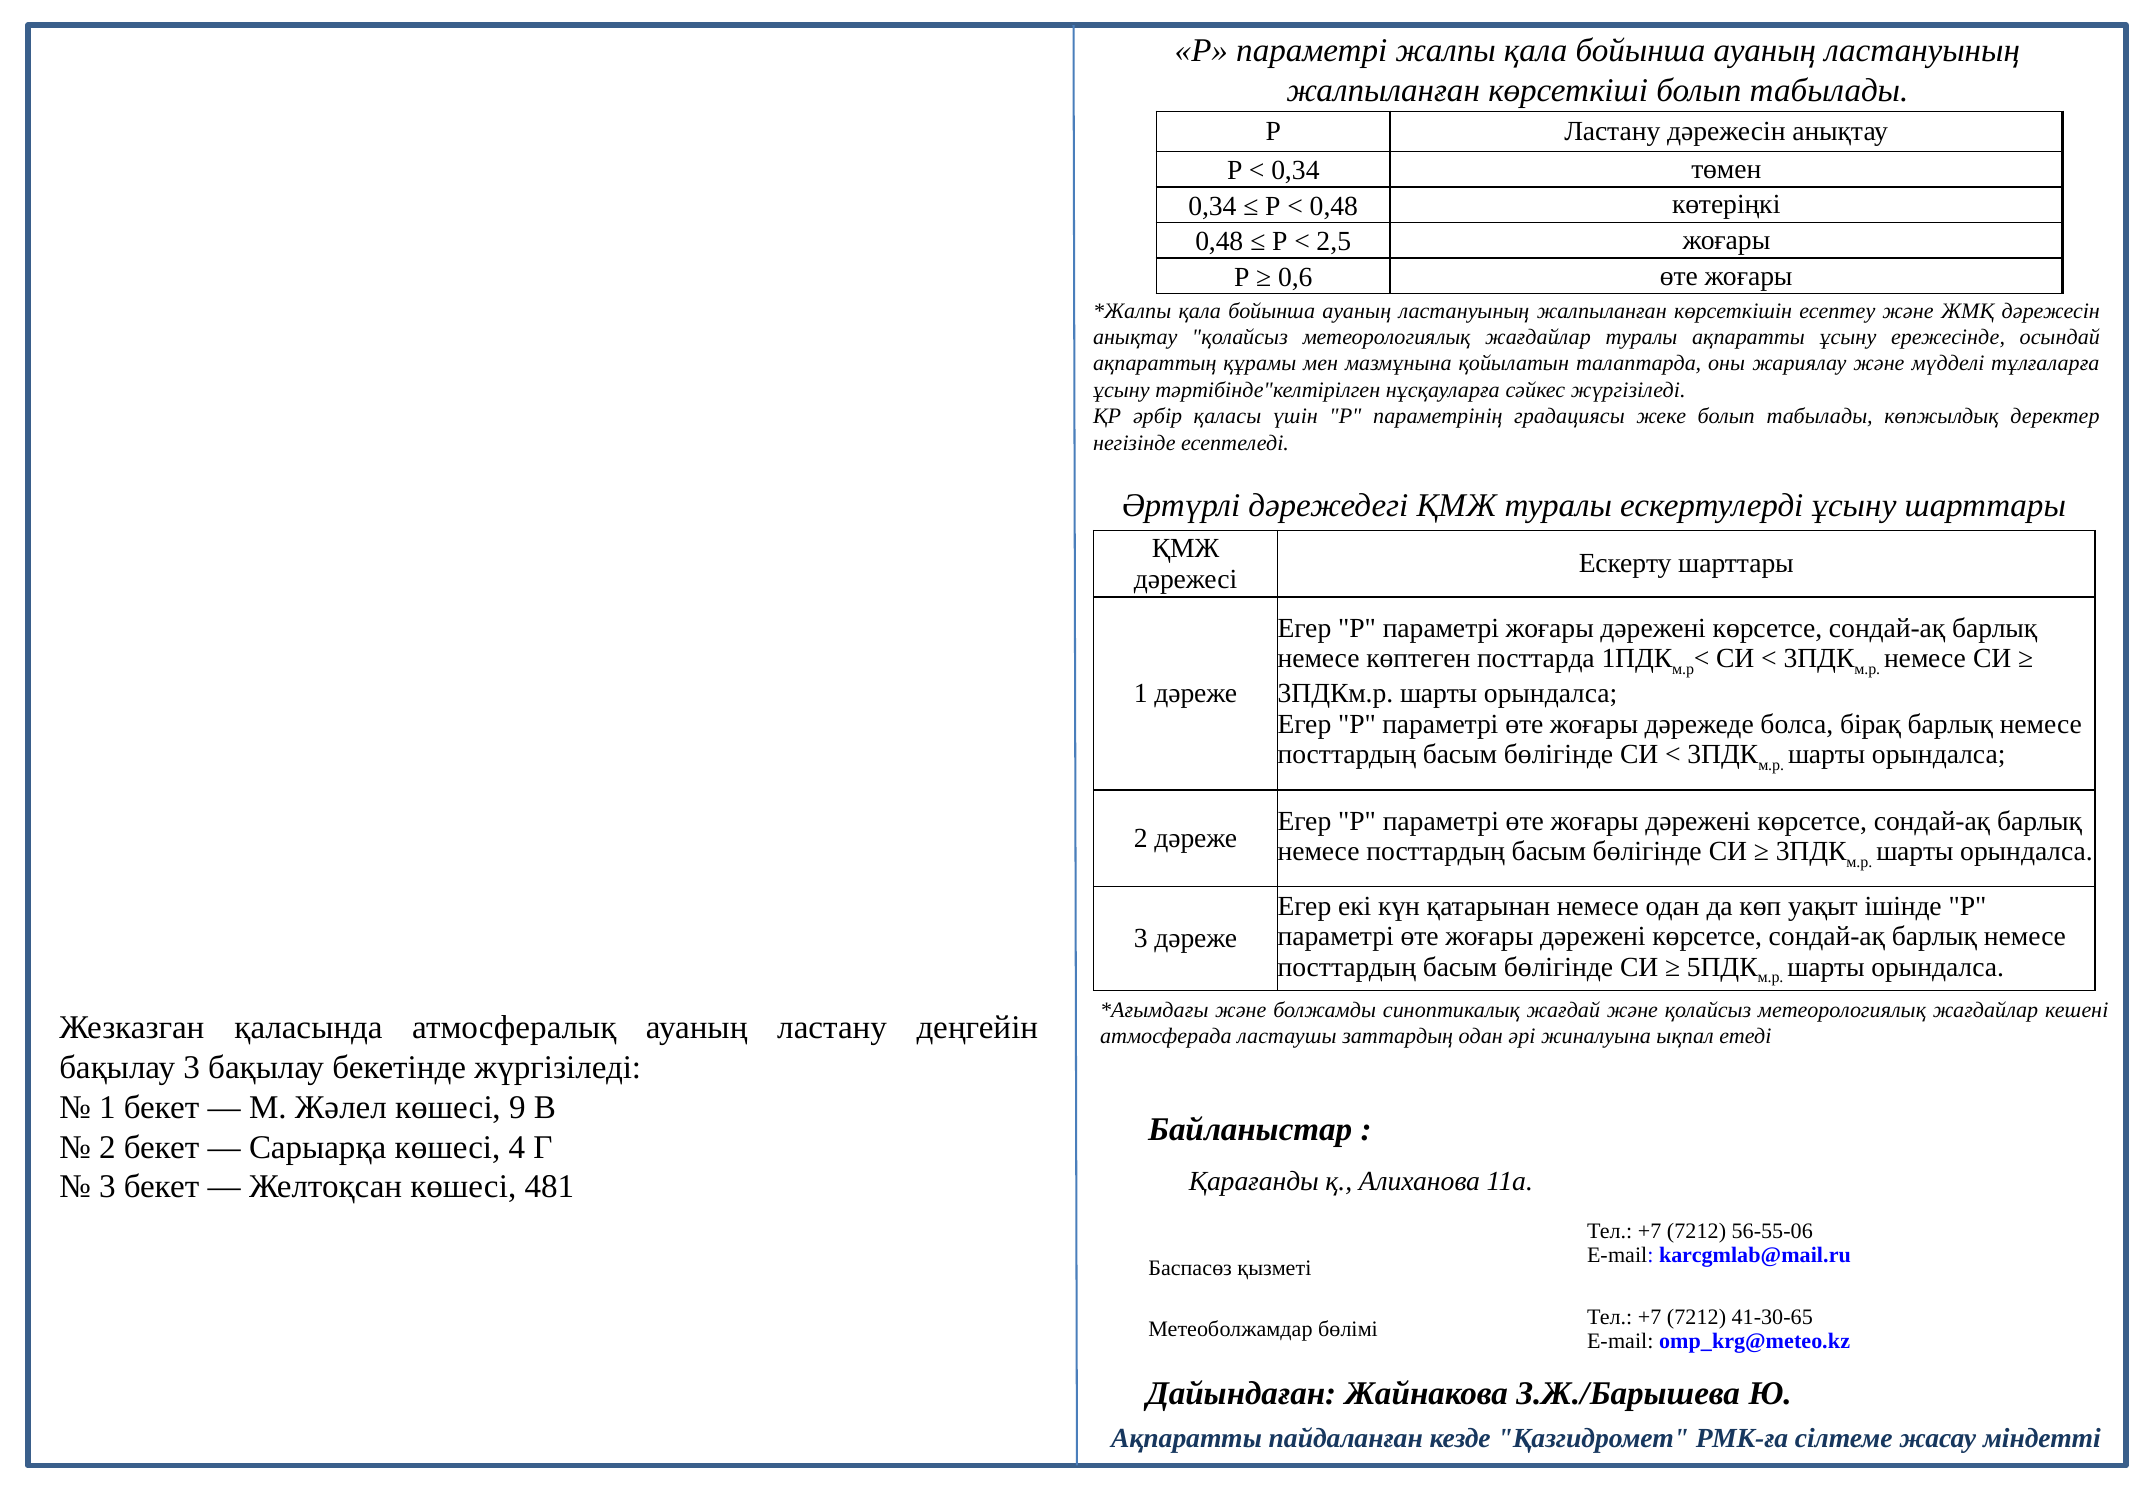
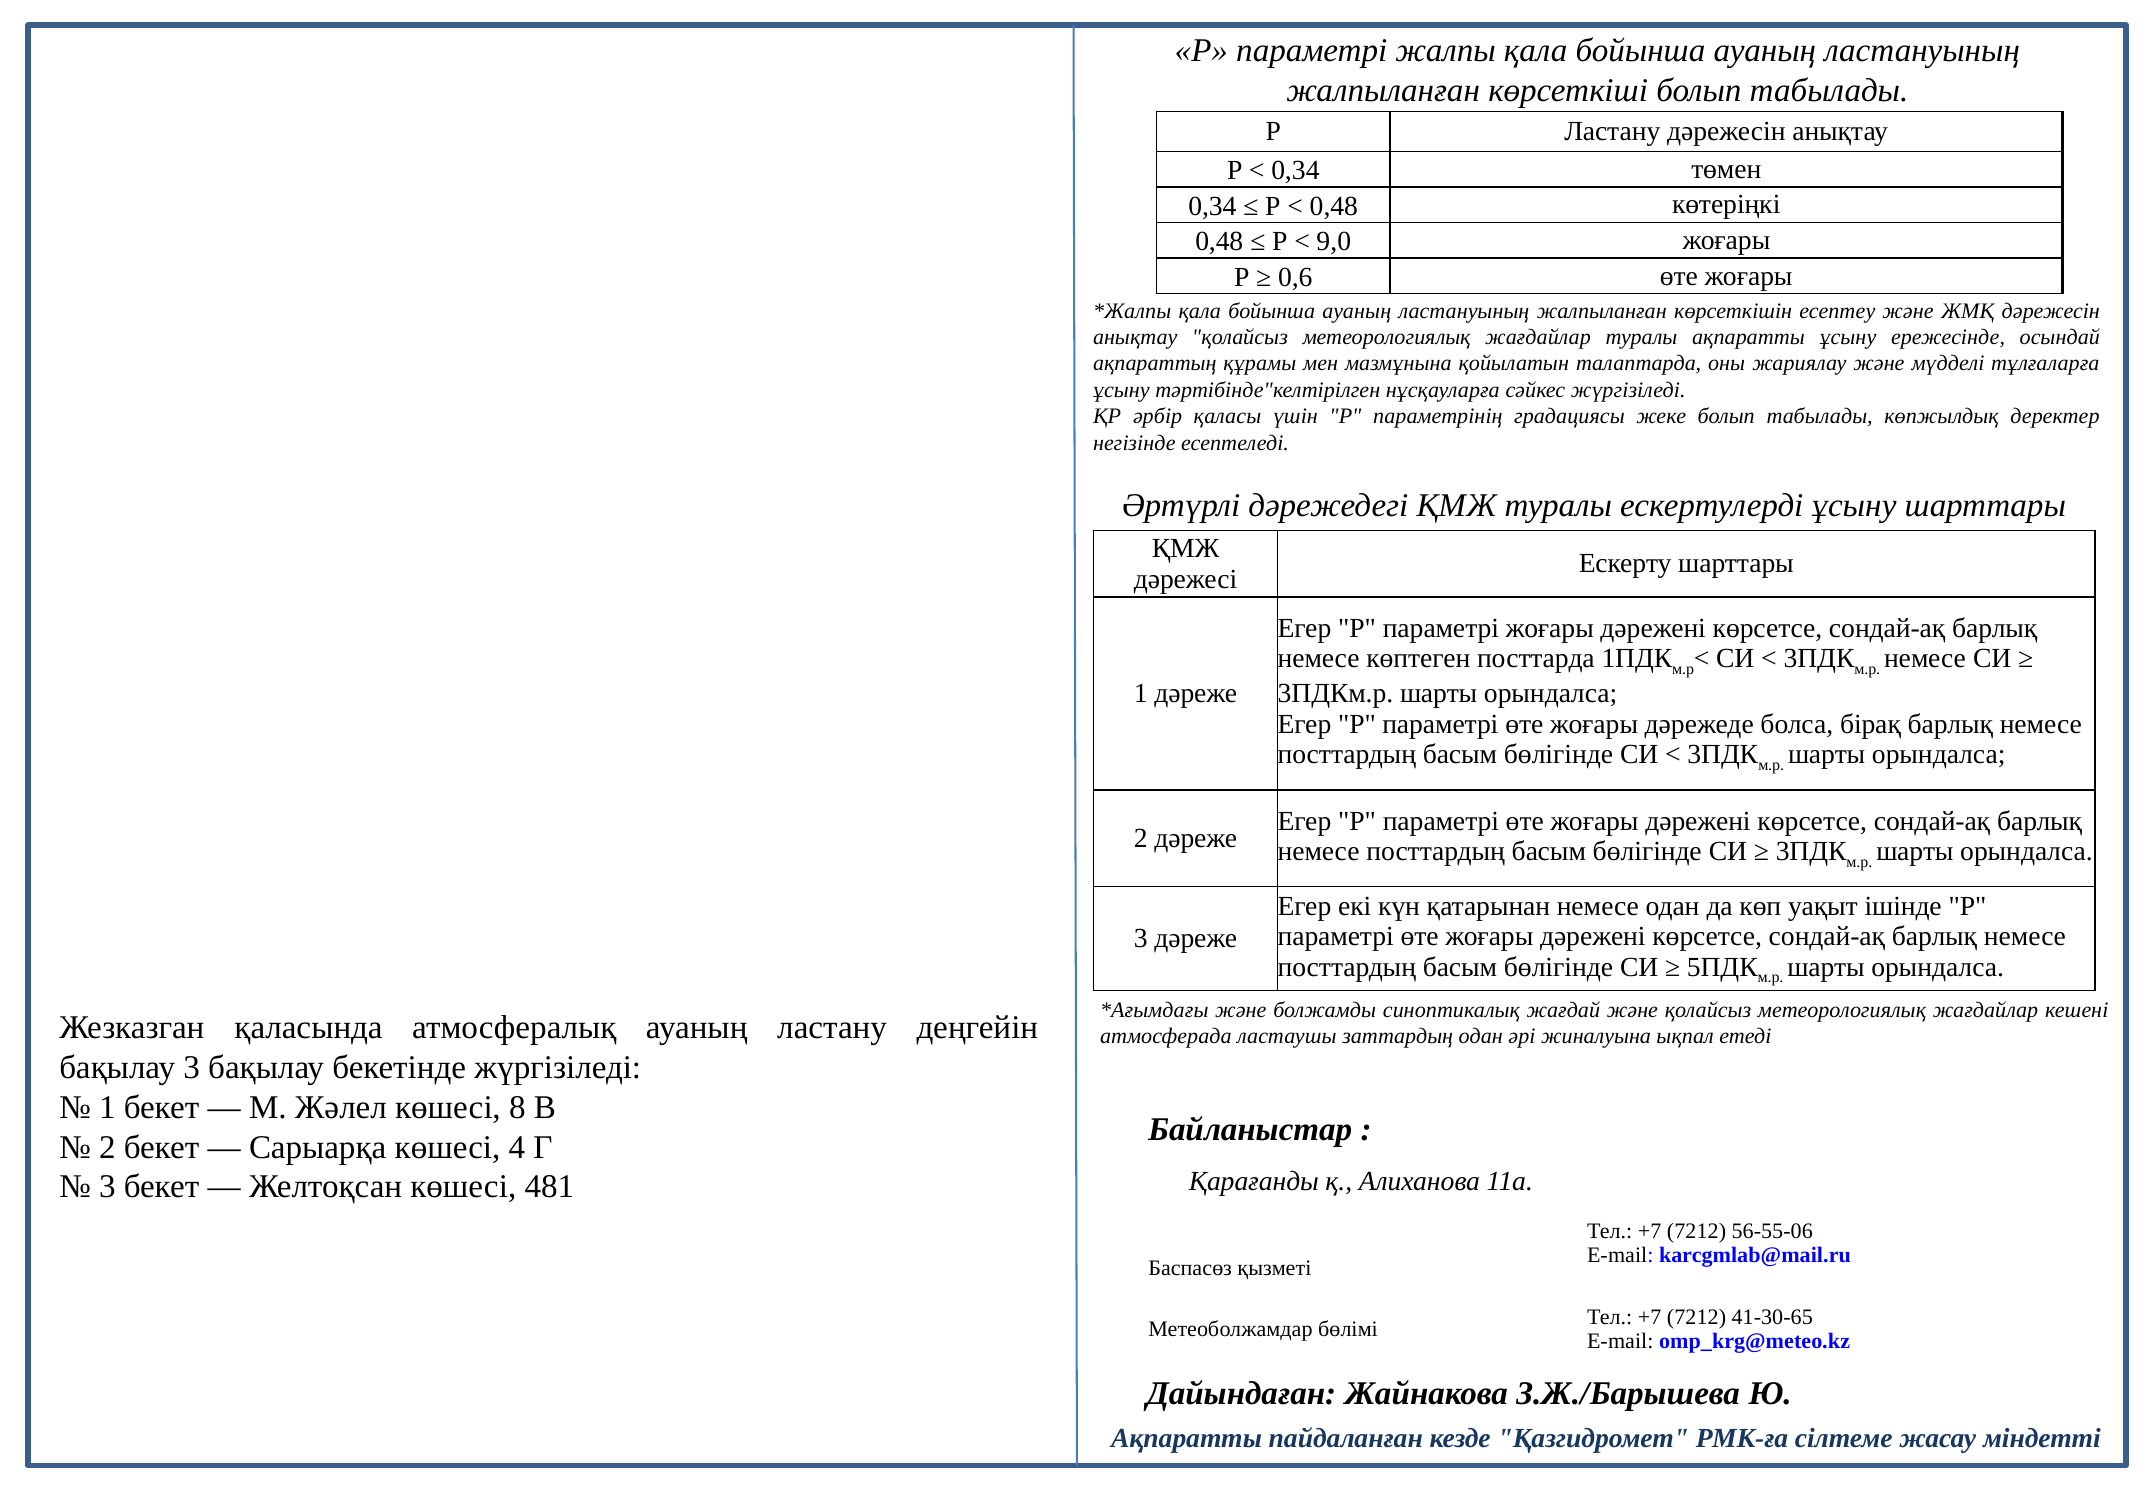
2,5: 2,5 -> 9,0
9: 9 -> 8
